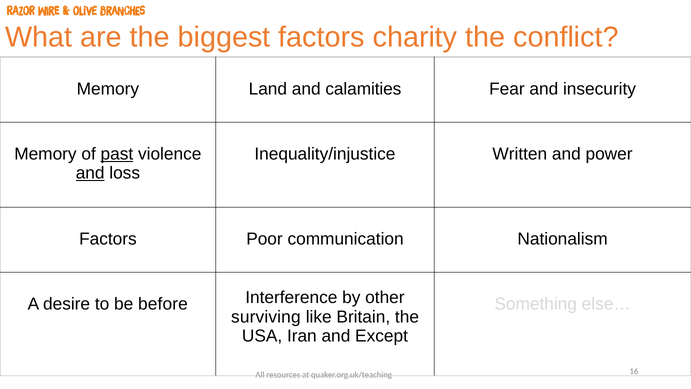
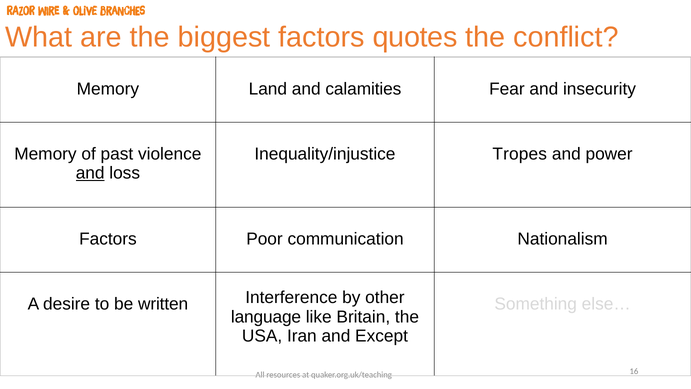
charity: charity -> quotes
past underline: present -> none
Written: Written -> Tropes
before: before -> written
surviving: surviving -> language
